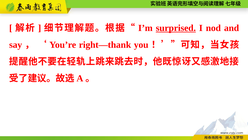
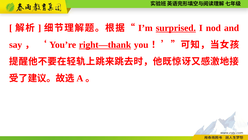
right—thank underline: none -> present
